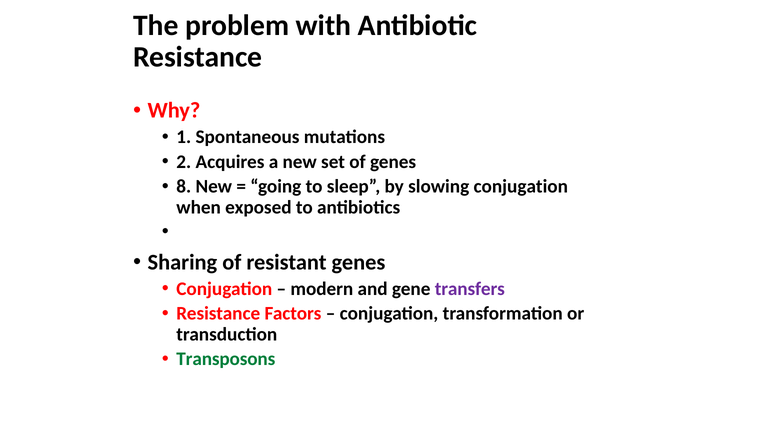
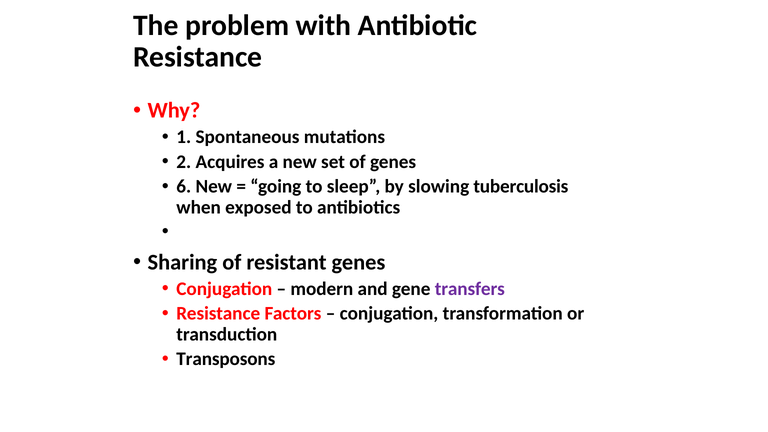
8: 8 -> 6
slowing conjugation: conjugation -> tuberculosis
Transposons colour: green -> black
